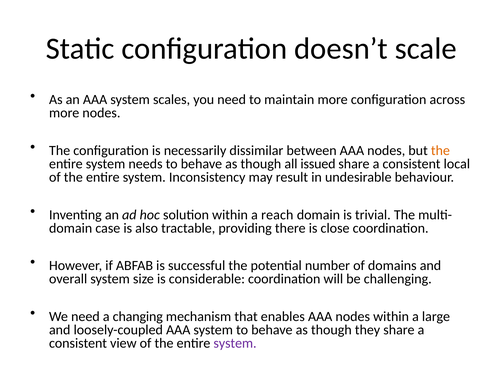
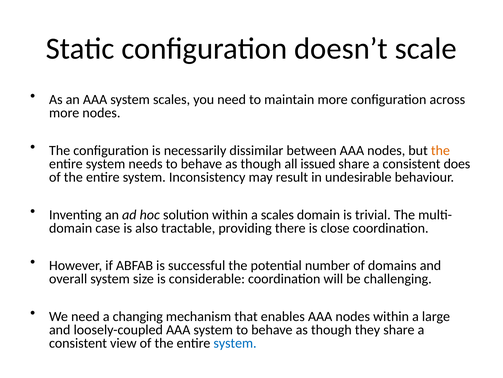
local: local -> does
a reach: reach -> scales
system at (235, 343) colour: purple -> blue
